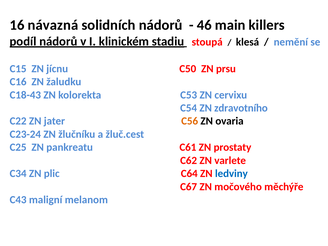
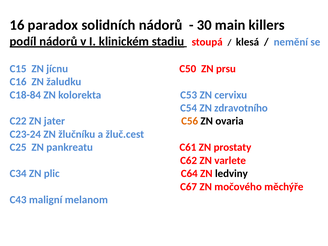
návazná: návazná -> paradox
46: 46 -> 30
C18-43: C18-43 -> C18-84
ledviny colour: blue -> black
